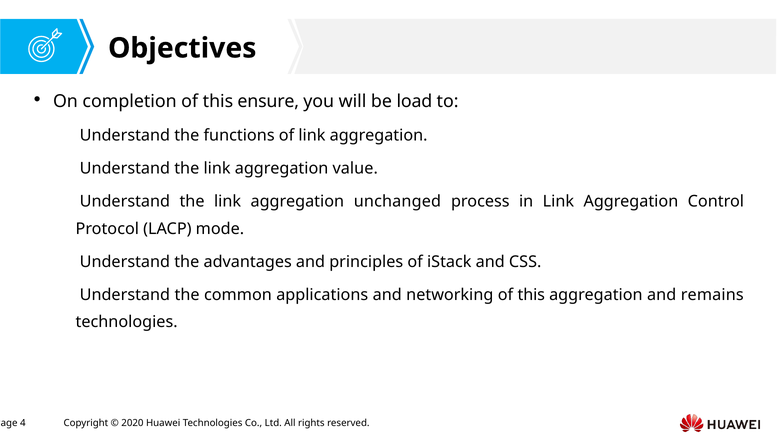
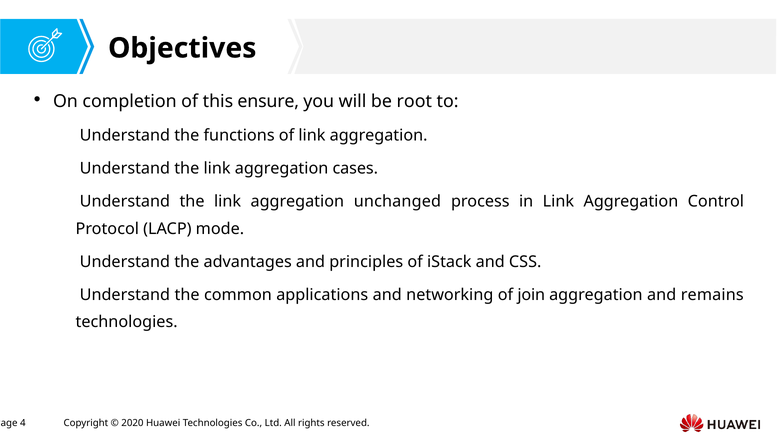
load: load -> root
value: value -> cases
networking of this: this -> join
